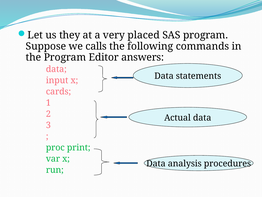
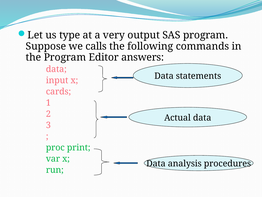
they: they -> type
placed: placed -> output
